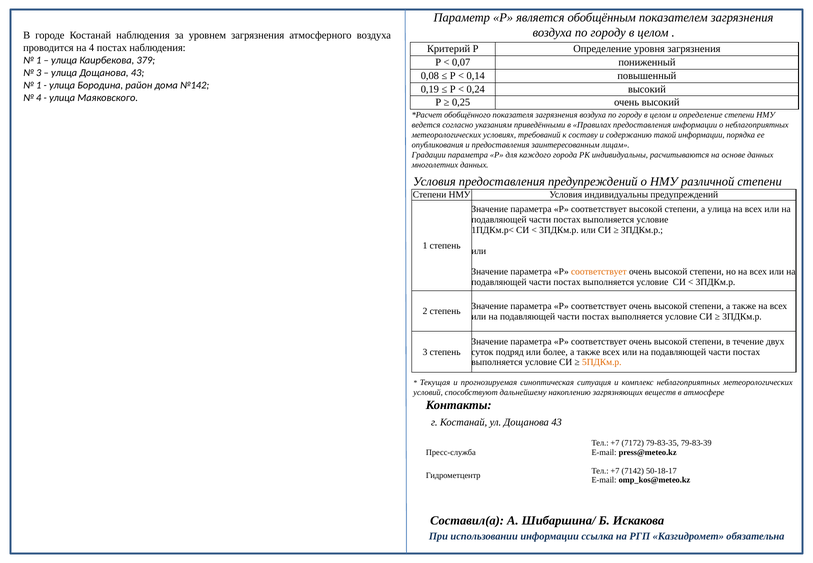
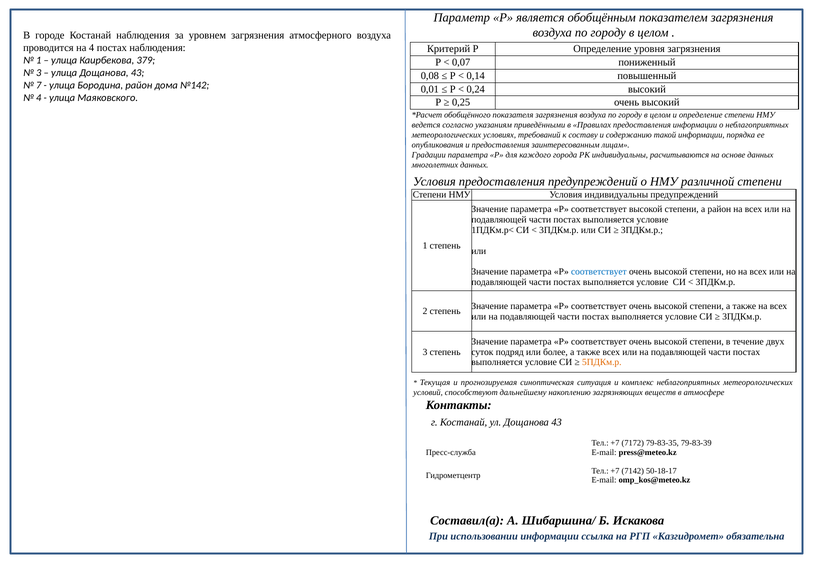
1 at (39, 85): 1 -> 7
0,19: 0,19 -> 0,01
а улица: улица -> район
соответствует at (599, 272) colour: orange -> blue
